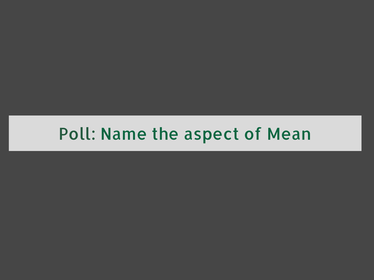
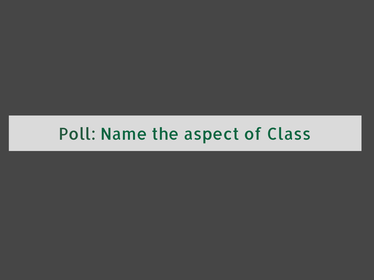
Mean: Mean -> Class
